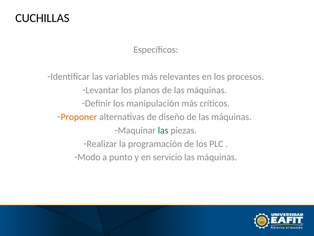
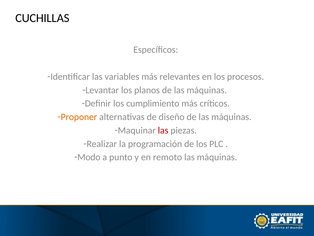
manipulación: manipulación -> cumplimiento
las at (163, 130) colour: green -> red
servicio: servicio -> remoto
